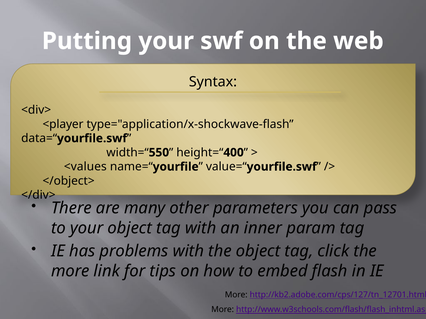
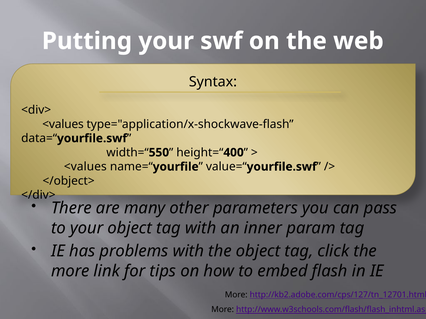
<player at (63, 124): <player -> <values
